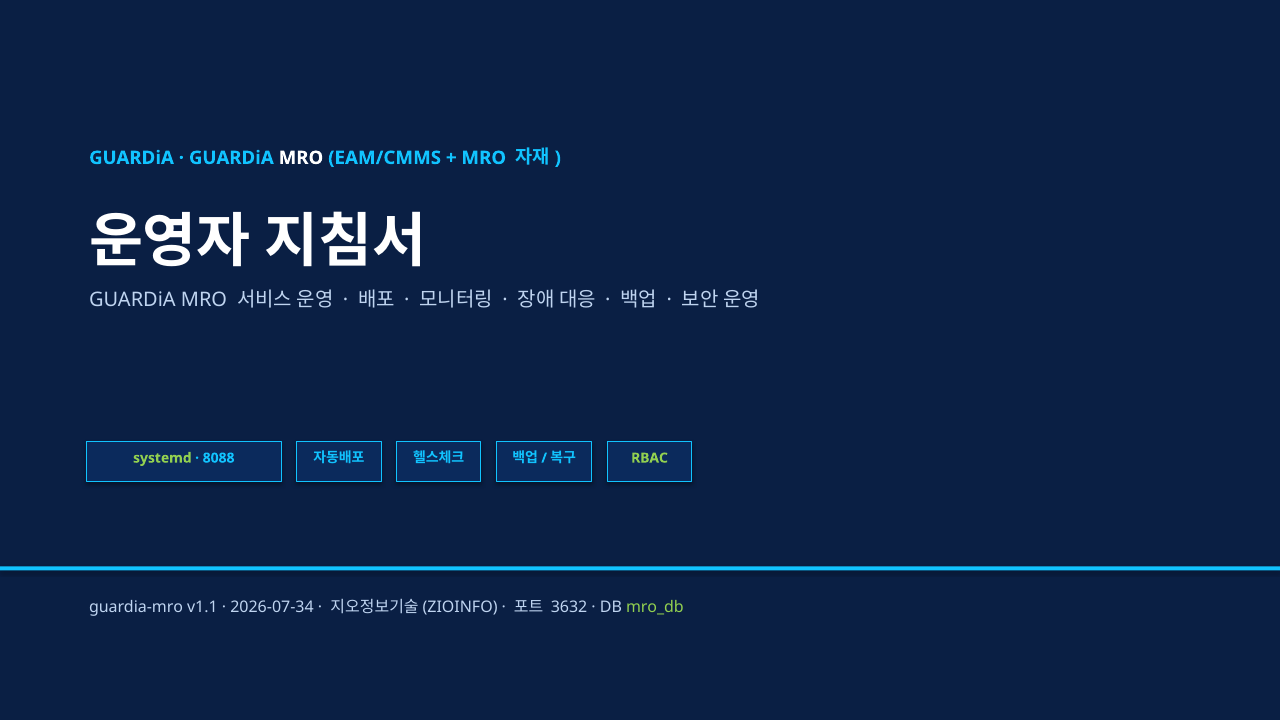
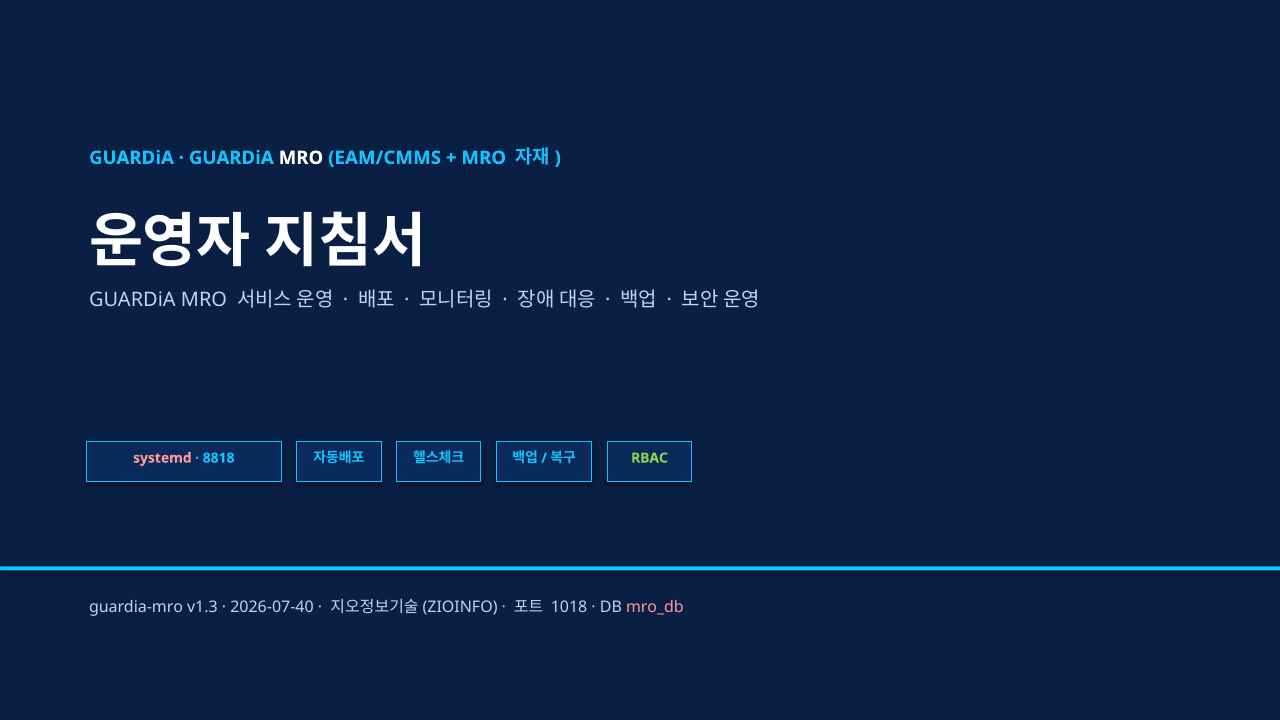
systemd colour: light green -> pink
8088: 8088 -> 8818
v1.1: v1.1 -> v1.3
2026-07-34: 2026-07-34 -> 2026-07-40
3632: 3632 -> 1018
mro_db colour: light green -> pink
